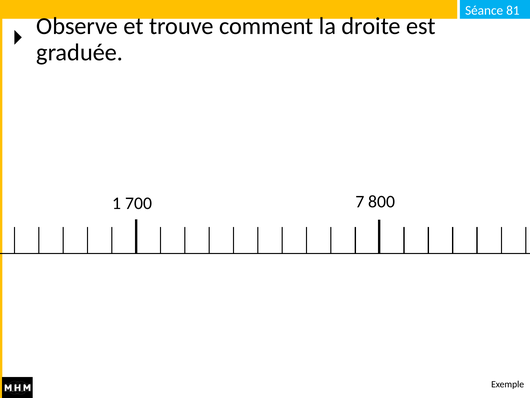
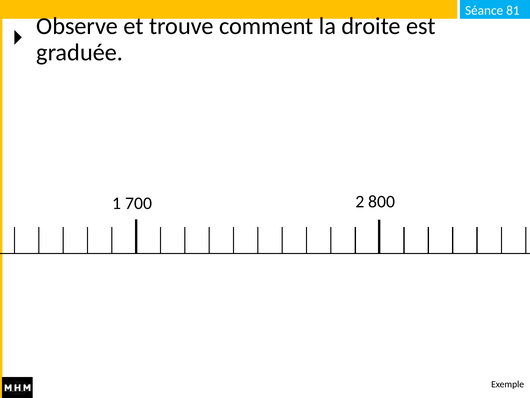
7: 7 -> 2
